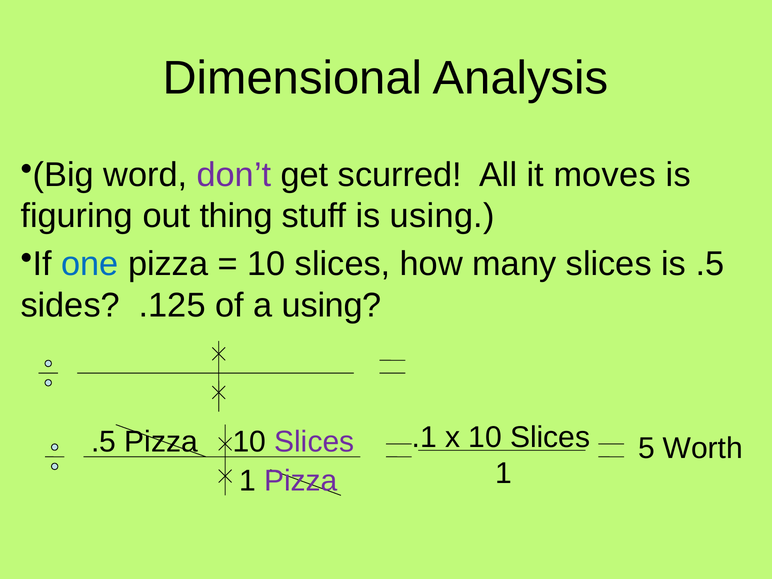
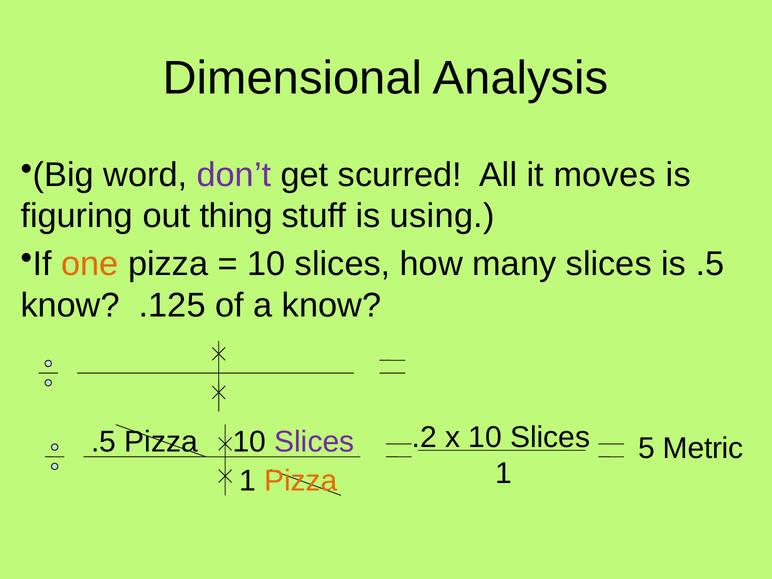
one colour: blue -> orange
sides at (70, 305): sides -> know
a using: using -> know
.1: .1 -> .2
Worth: Worth -> Metric
Pizza at (301, 481) colour: purple -> orange
